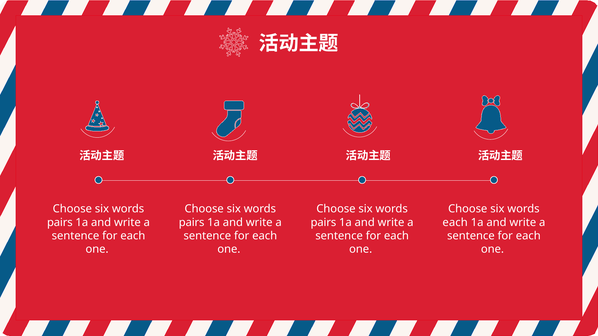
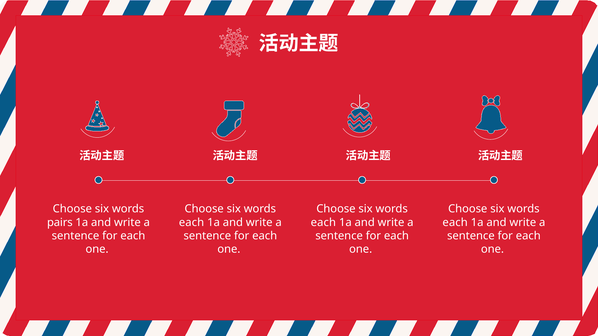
pairs at (192, 223): pairs -> each
pairs at (323, 223): pairs -> each
